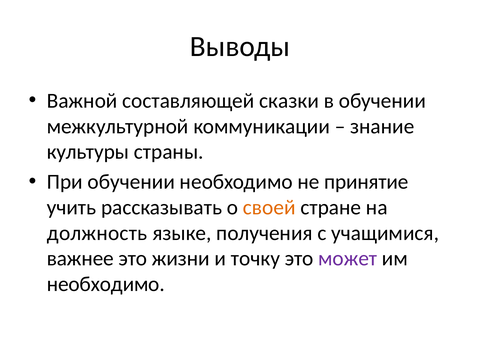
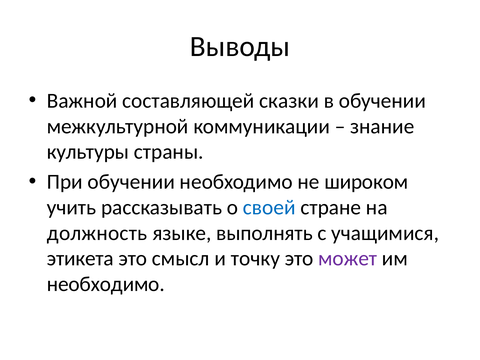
принятие: принятие -> широком
своей colour: orange -> blue
получения: получения -> выполнять
важнее: важнее -> этикета
жизни: жизни -> смысл
